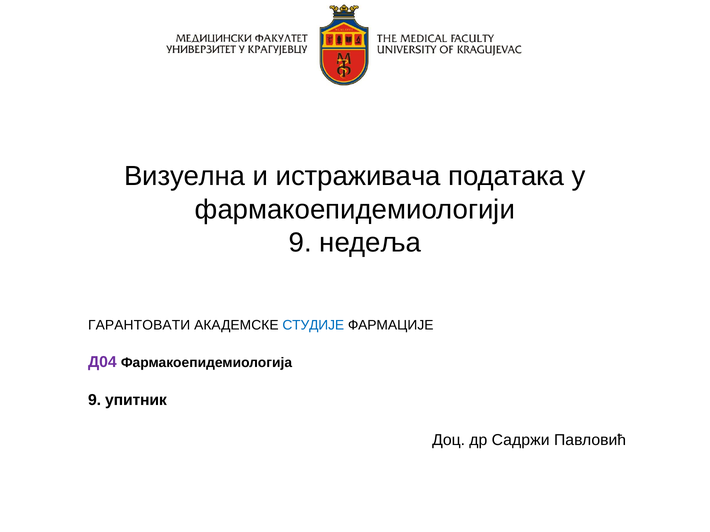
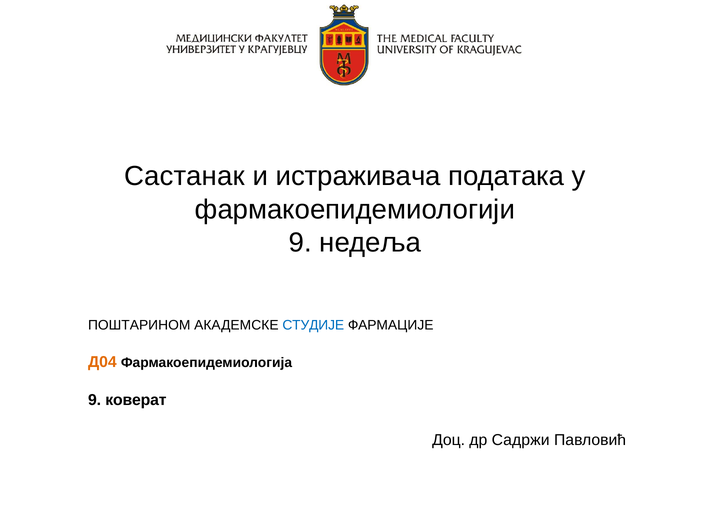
Визуелна: Визуелна -> Састанак
ГАРАНТОВАТИ: ГАРАНТОВАТИ -> ПОШТАРИНОМ
Д04 colour: purple -> orange
упитник: упитник -> коверат
